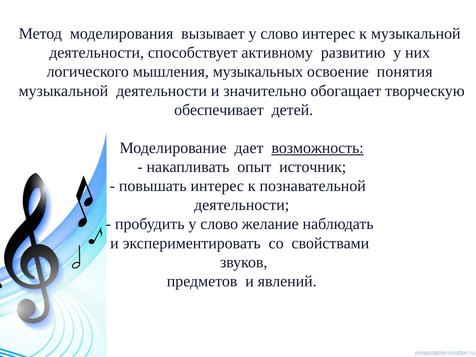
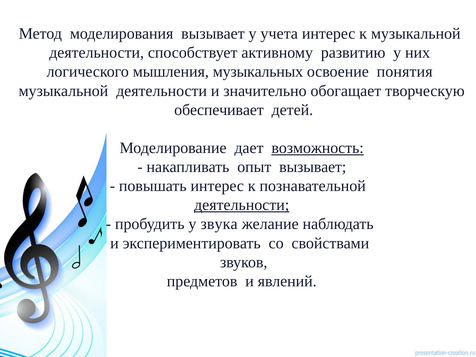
вызывает у слово: слово -> учета
опыт источник: источник -> вызывает
деятельности at (242, 205) underline: none -> present
пробудить у слово: слово -> звука
